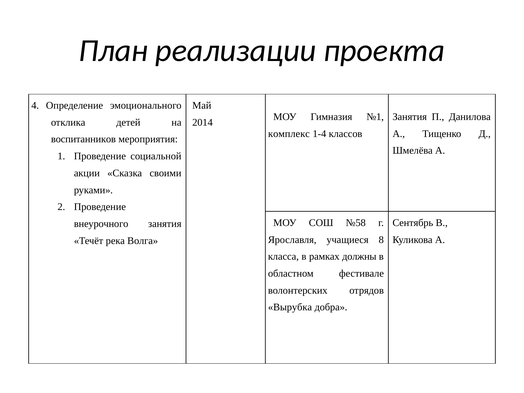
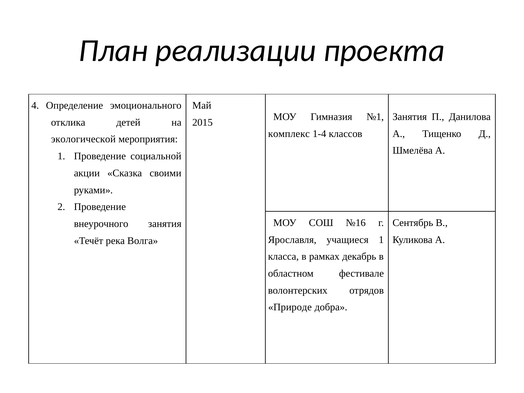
2014: 2014 -> 2015
воспитанников: воспитанников -> экологической
№58: №58 -> №16
учащиеся 8: 8 -> 1
должны: должны -> декабрь
Вырубка: Вырубка -> Природе
